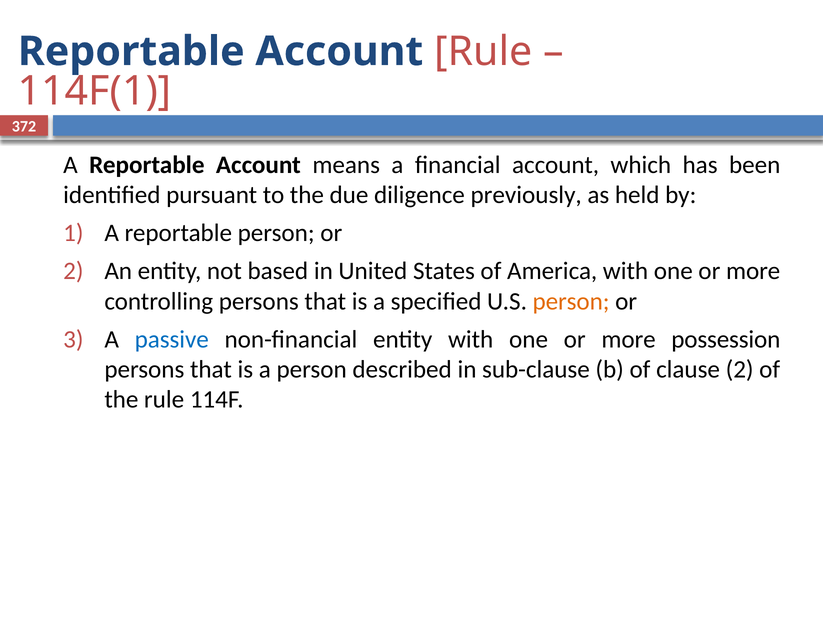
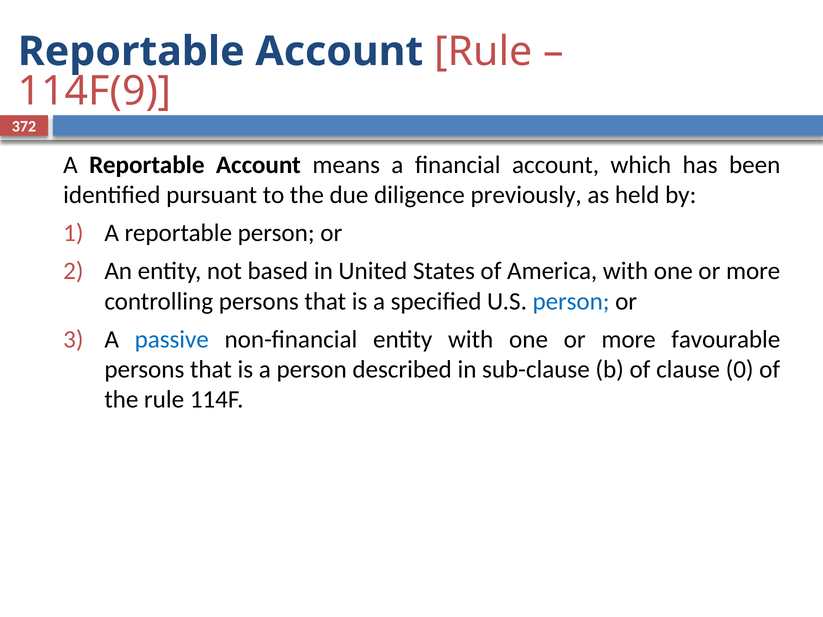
114F(1: 114F(1 -> 114F(9
person at (571, 301) colour: orange -> blue
possession: possession -> favourable
clause 2: 2 -> 0
